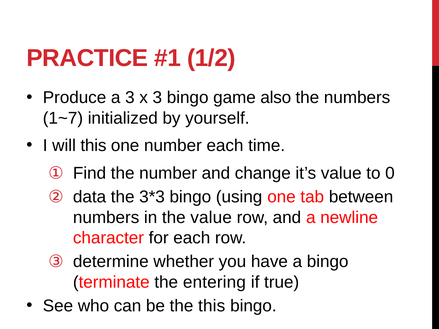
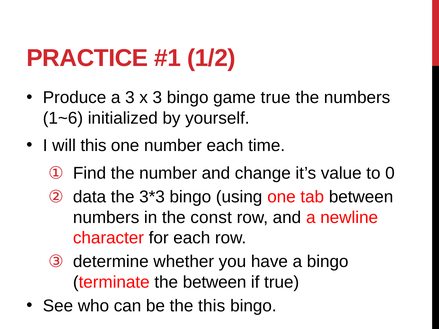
game also: also -> true
1~7: 1~7 -> 1~6
the value: value -> const
the entering: entering -> between
